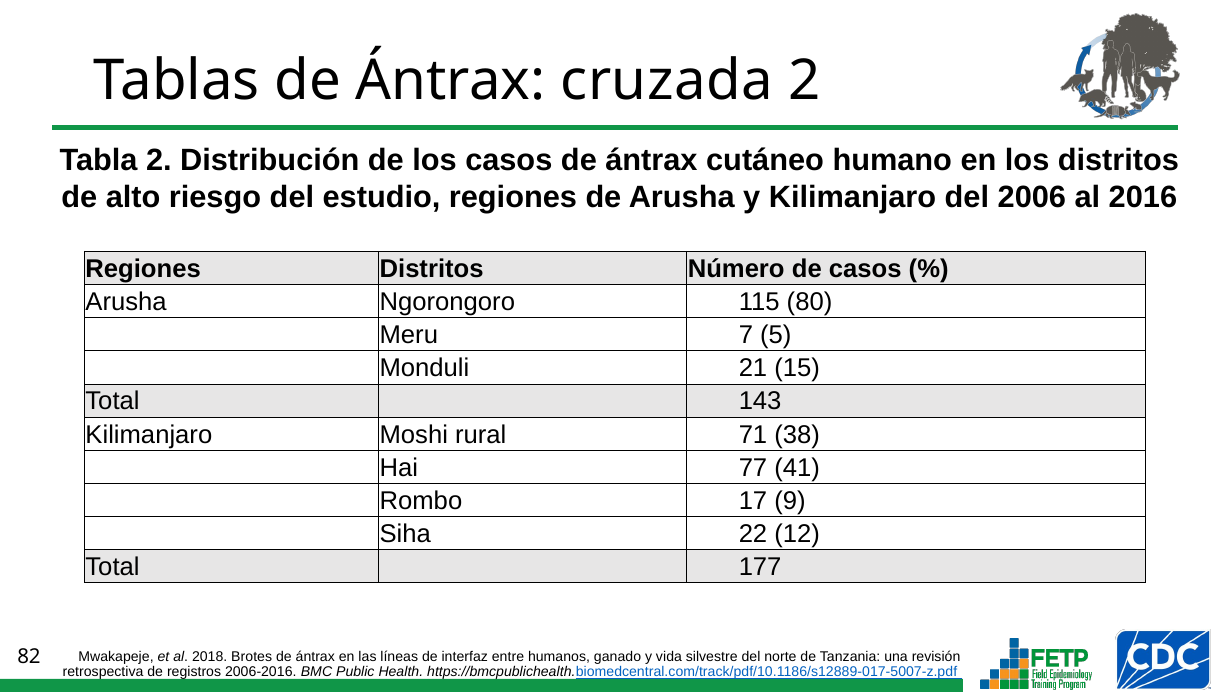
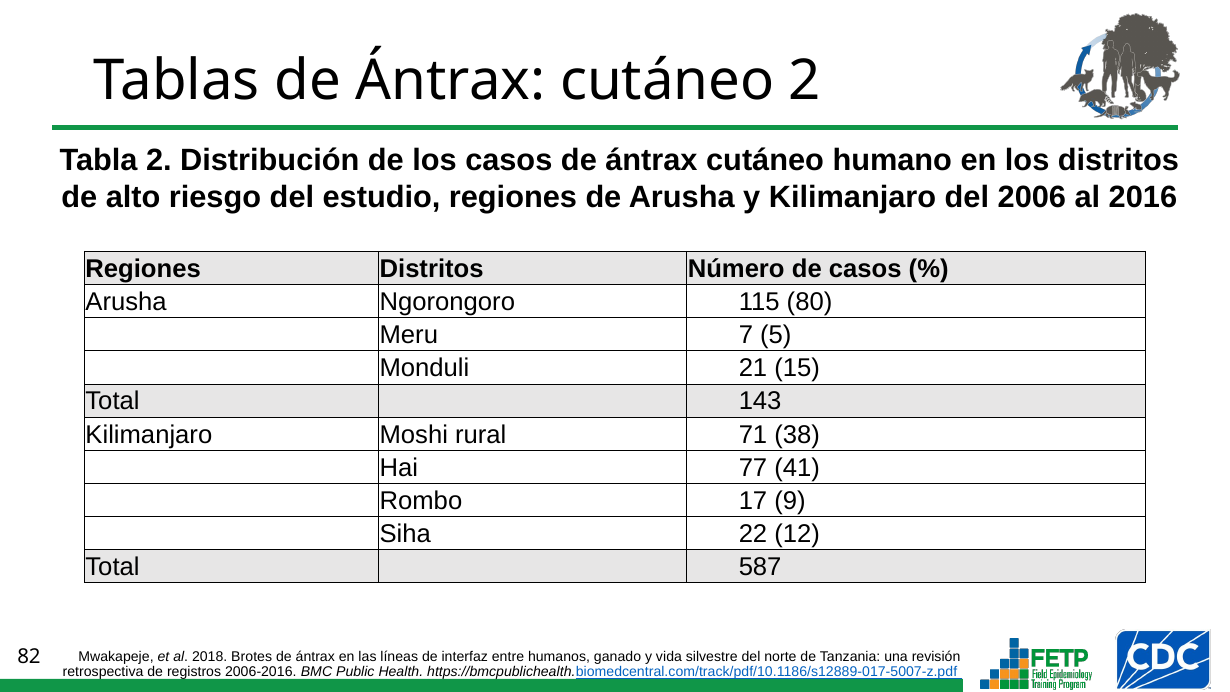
Tablas de Ántrax cruzada: cruzada -> cutáneo
177: 177 -> 587
